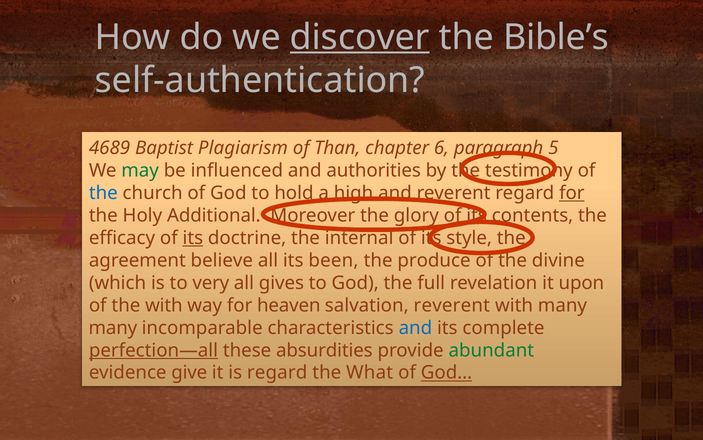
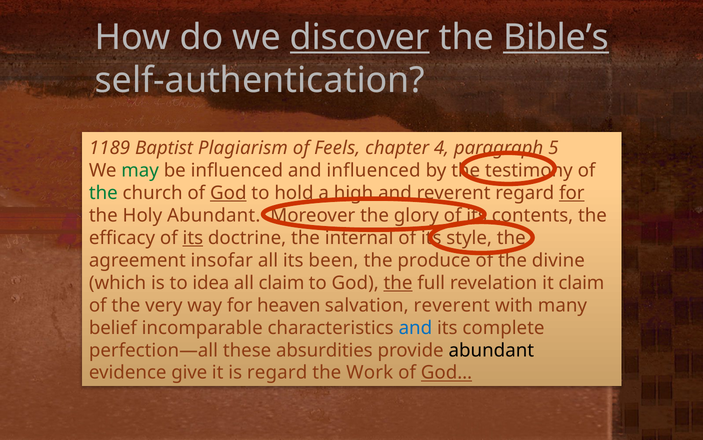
Bible’s underline: none -> present
4689: 4689 -> 1189
Than: Than -> Feels
6: 6 -> 4
and authorities: authorities -> influenced
the at (103, 193) colour: blue -> green
God at (228, 193) underline: none -> present
Holy Additional: Additional -> Abundant
believe: believe -> insofar
very: very -> idea
all gives: gives -> claim
the at (398, 282) underline: none -> present
it upon: upon -> claim
the with: with -> very
many at (113, 327): many -> belief
perfection—all underline: present -> none
abundant at (491, 350) colour: green -> black
What: What -> Work
